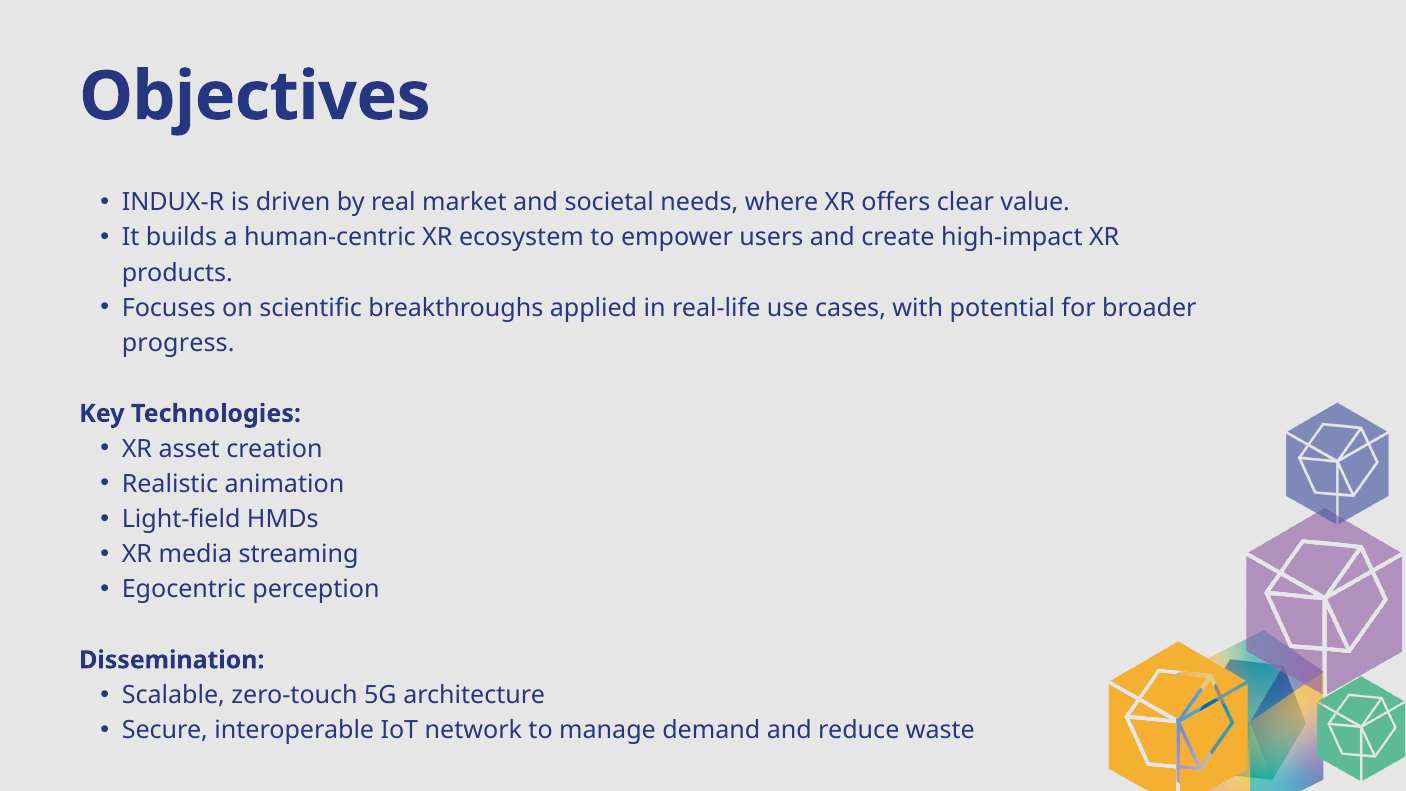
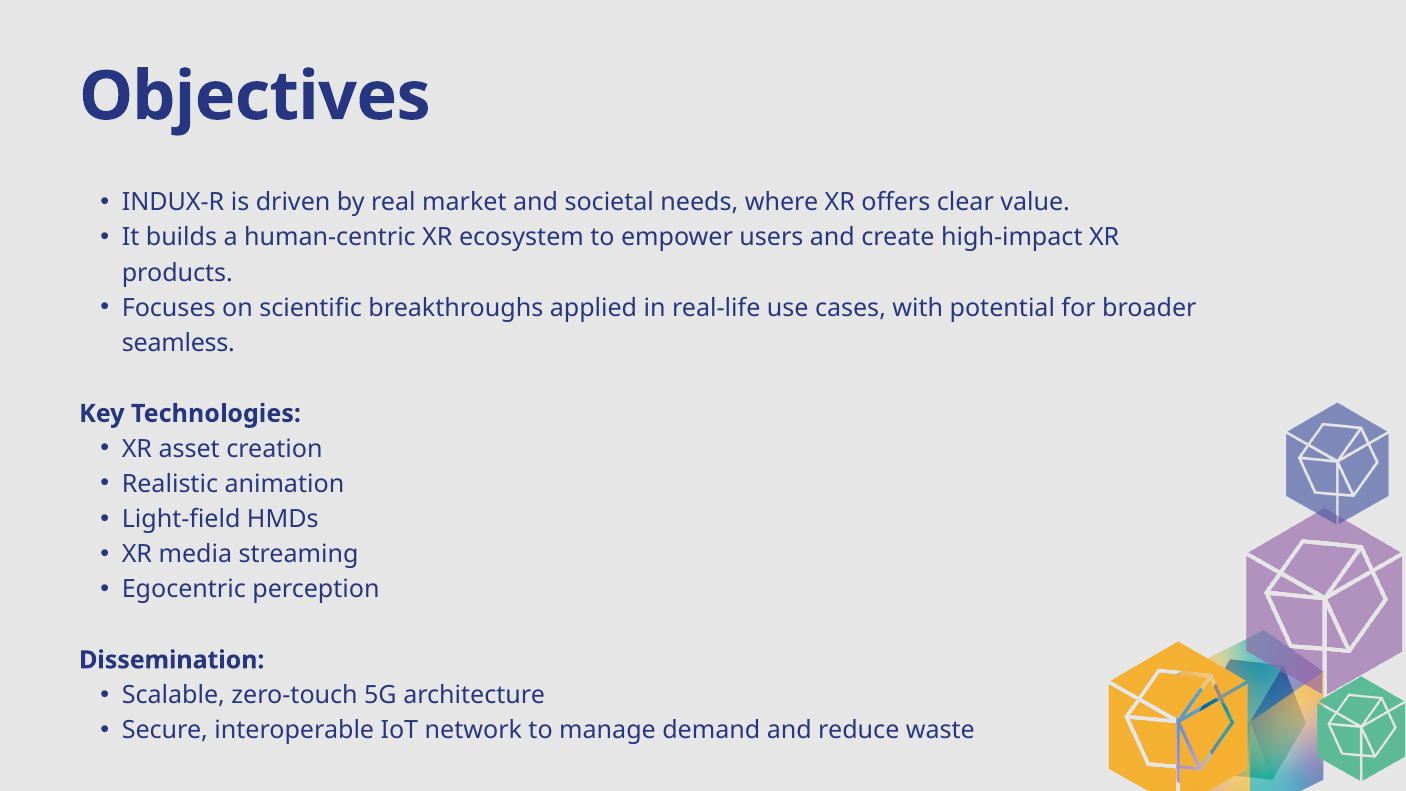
progress: progress -> seamless
